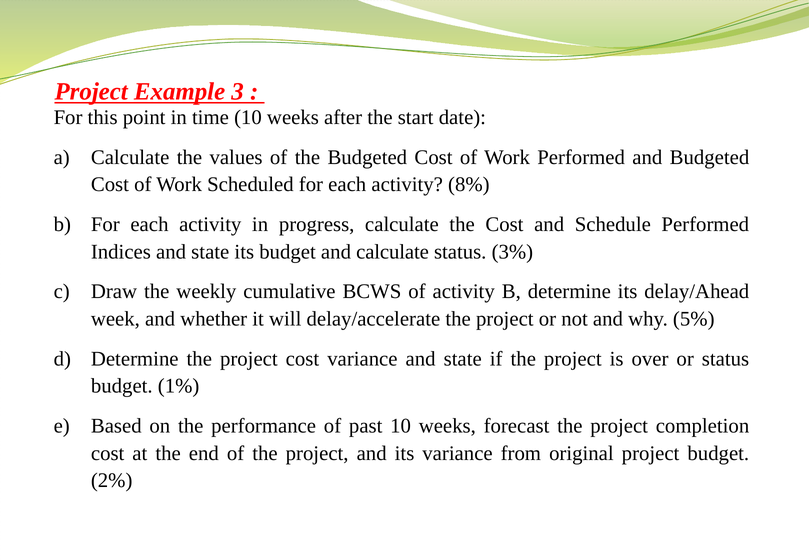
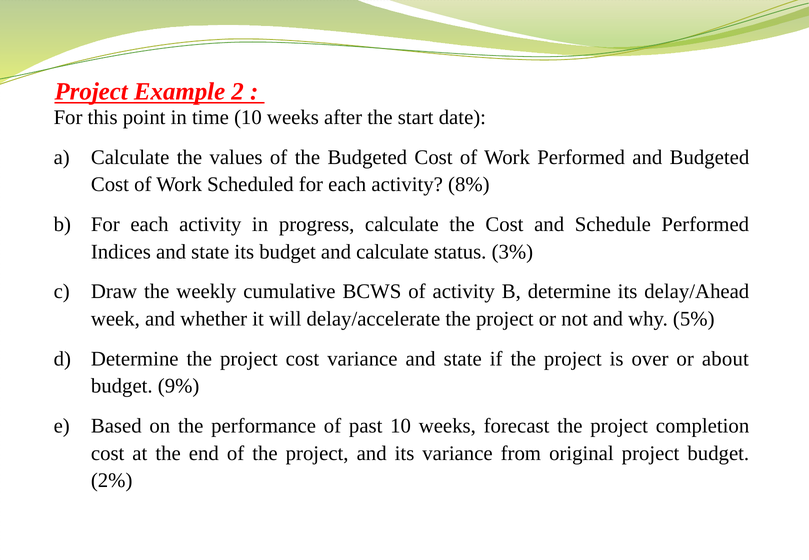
3: 3 -> 2
or status: status -> about
1%: 1% -> 9%
